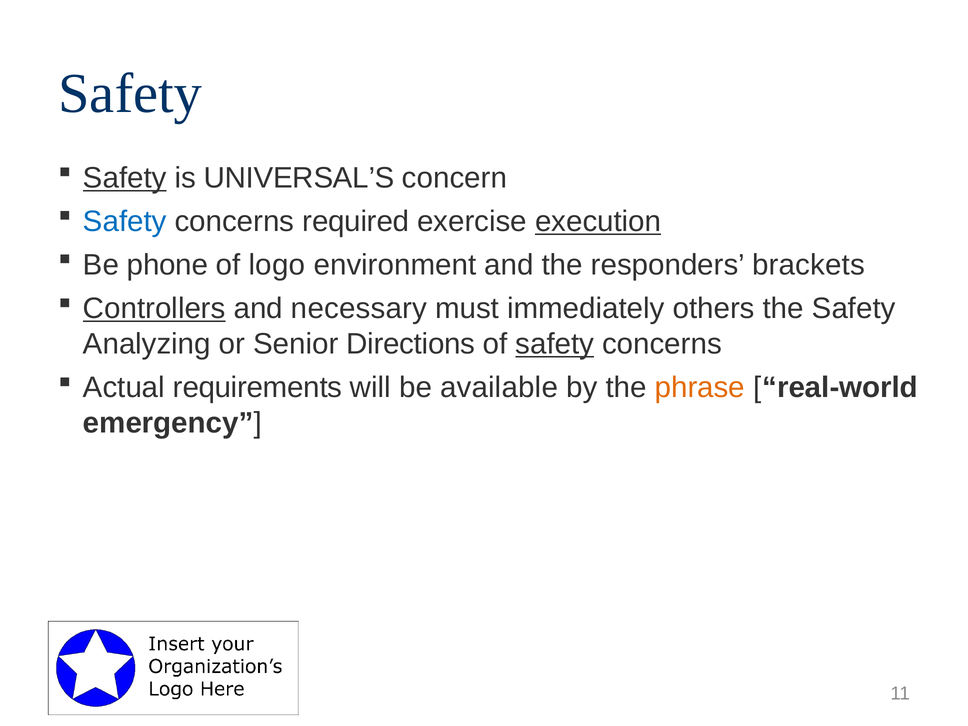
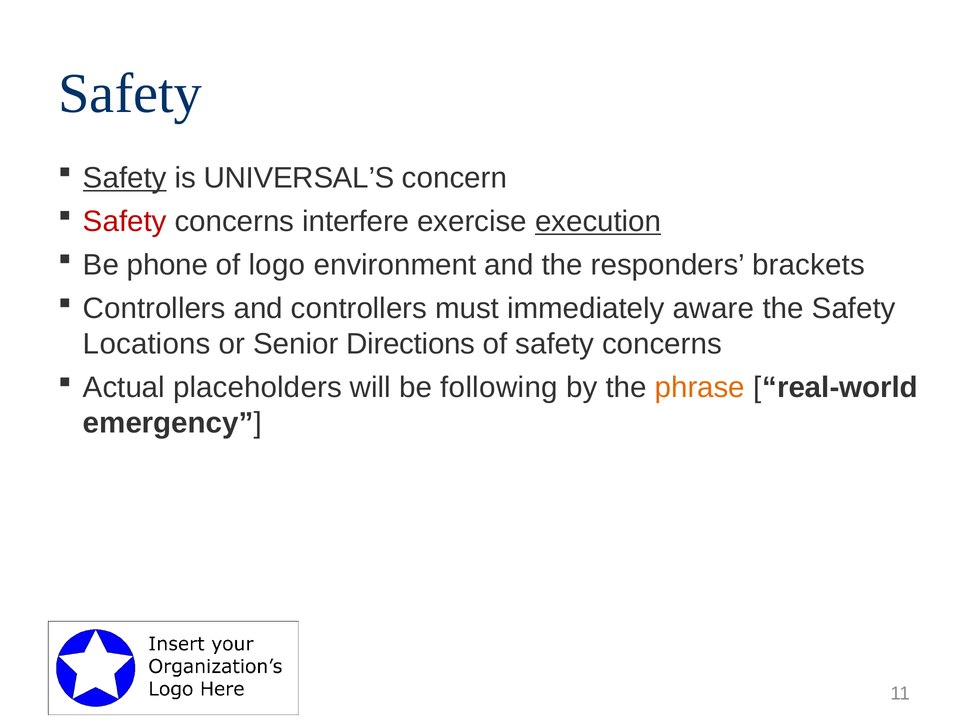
Safety at (125, 221) colour: blue -> red
required: required -> interfere
Controllers at (154, 309) underline: present -> none
and necessary: necessary -> controllers
others: others -> aware
Analyzing: Analyzing -> Locations
safety at (555, 344) underline: present -> none
requirements: requirements -> placeholders
available: available -> following
